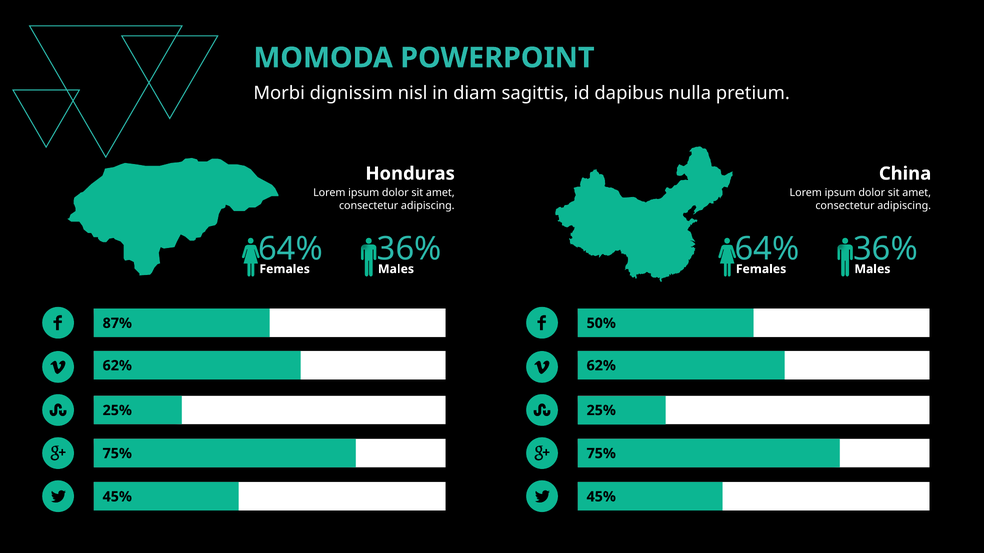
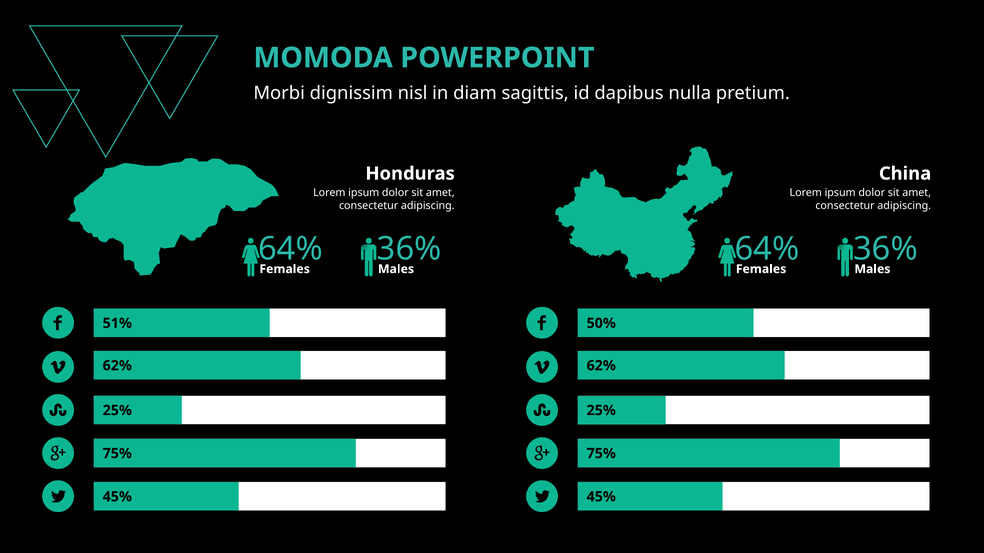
87%: 87% -> 51%
